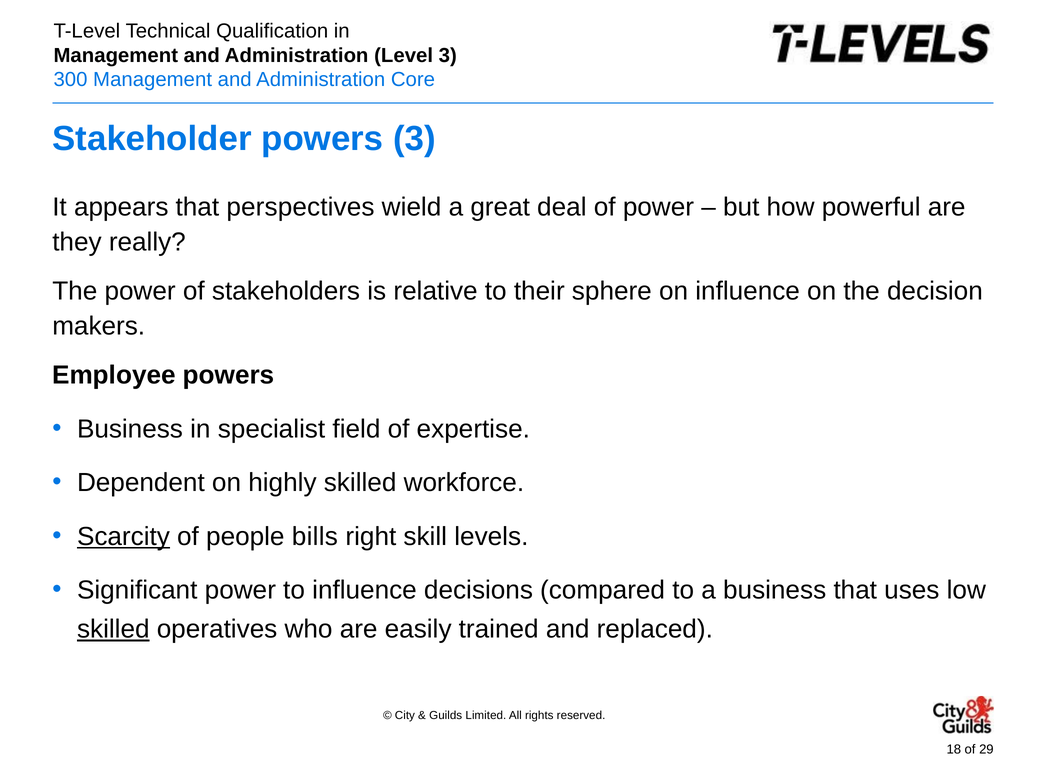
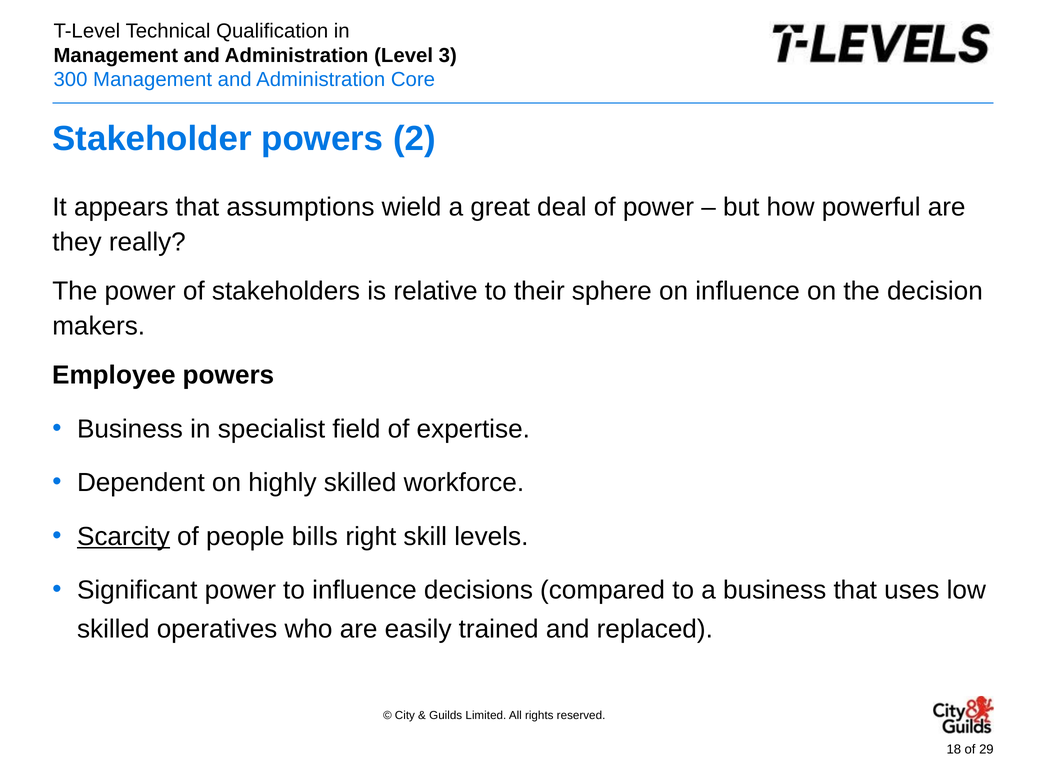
powers 3: 3 -> 2
perspectives: perspectives -> assumptions
skilled at (113, 630) underline: present -> none
